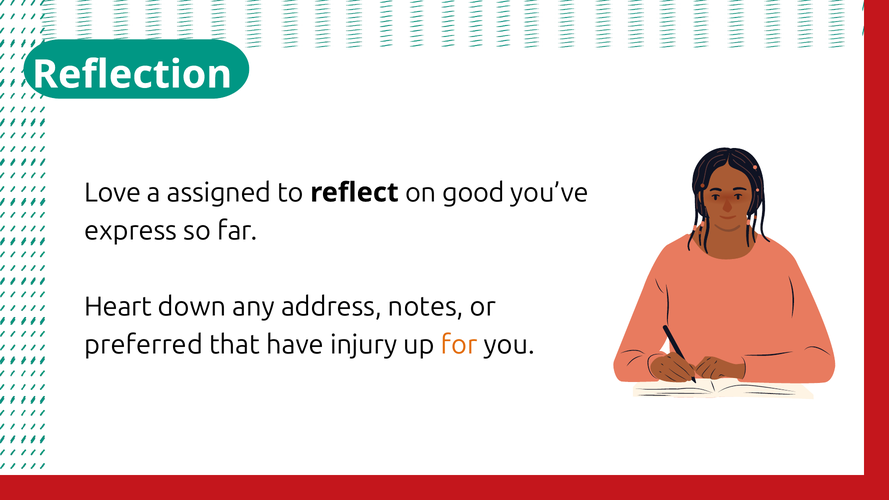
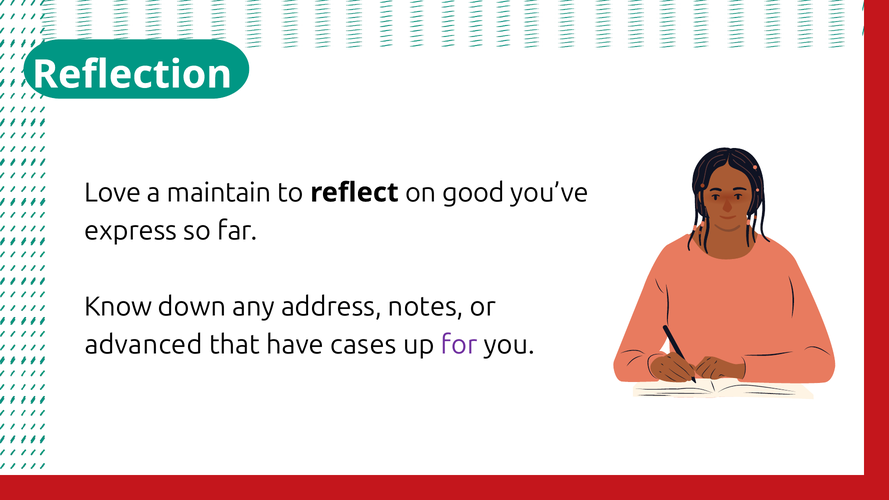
assigned: assigned -> maintain
Heart: Heart -> Know
preferred: preferred -> advanced
injury: injury -> cases
for colour: orange -> purple
